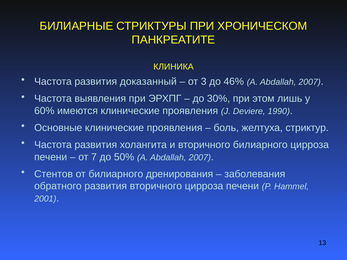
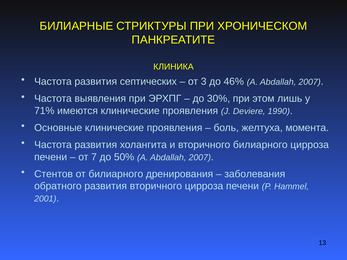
доказанный: доказанный -> септических
60%: 60% -> 71%
стриктур: стриктур -> момента
